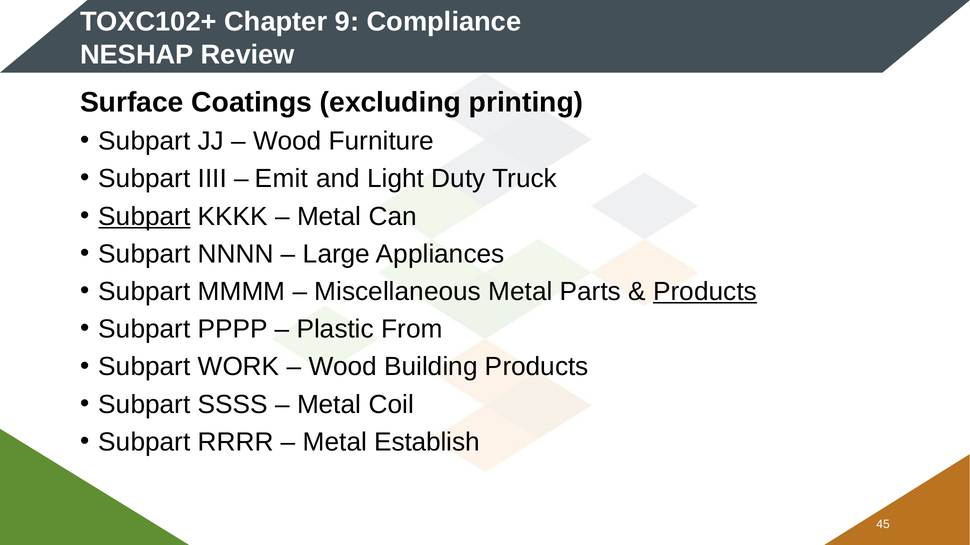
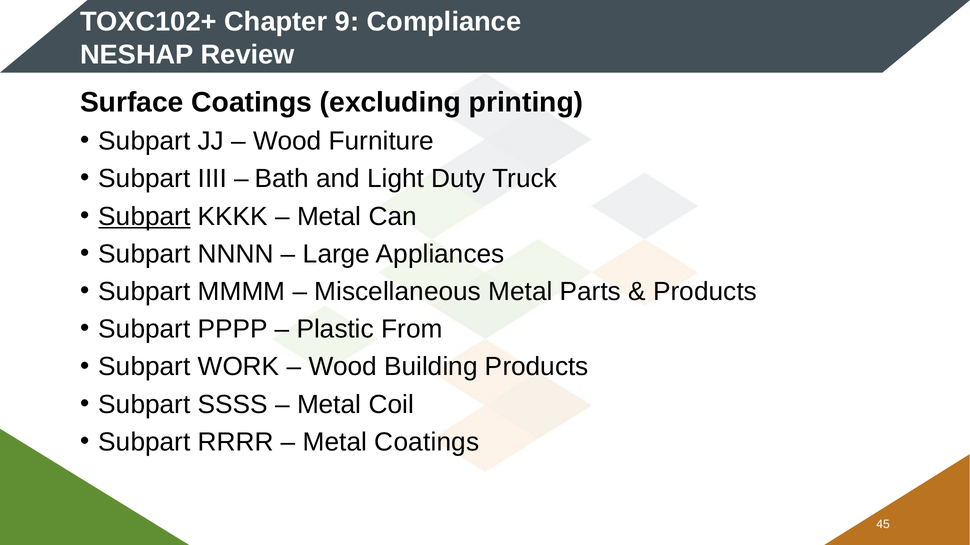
Emit: Emit -> Bath
Products at (705, 292) underline: present -> none
Metal Establish: Establish -> Coatings
